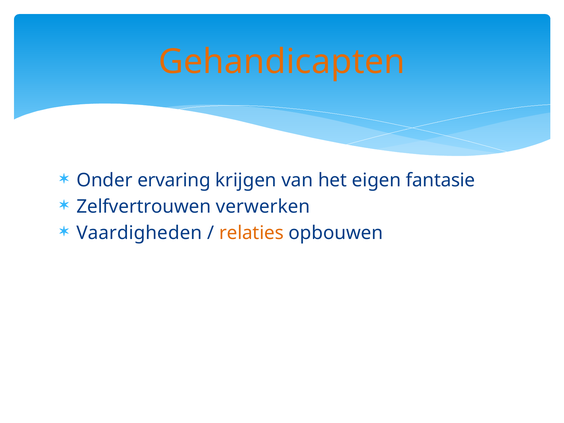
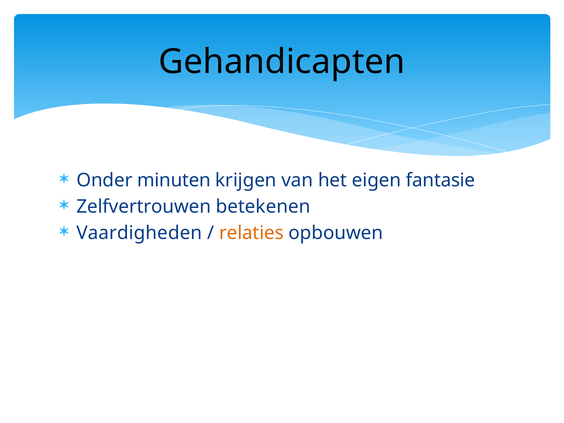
Gehandicapten colour: orange -> black
ervaring: ervaring -> minuten
verwerken: verwerken -> betekenen
